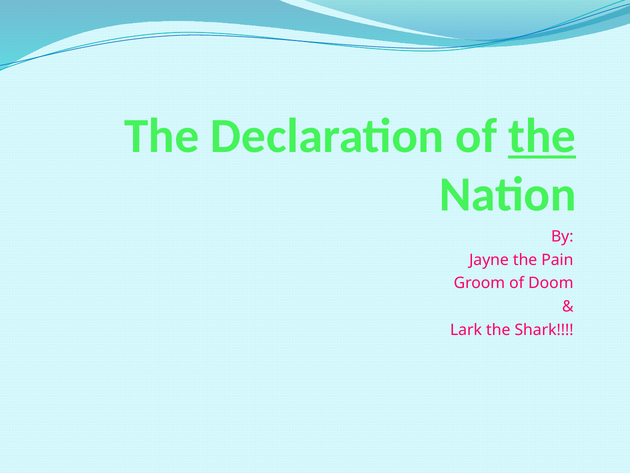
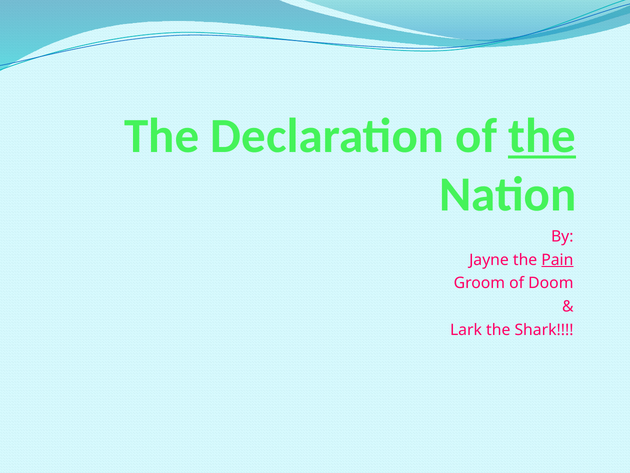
Pain underline: none -> present
